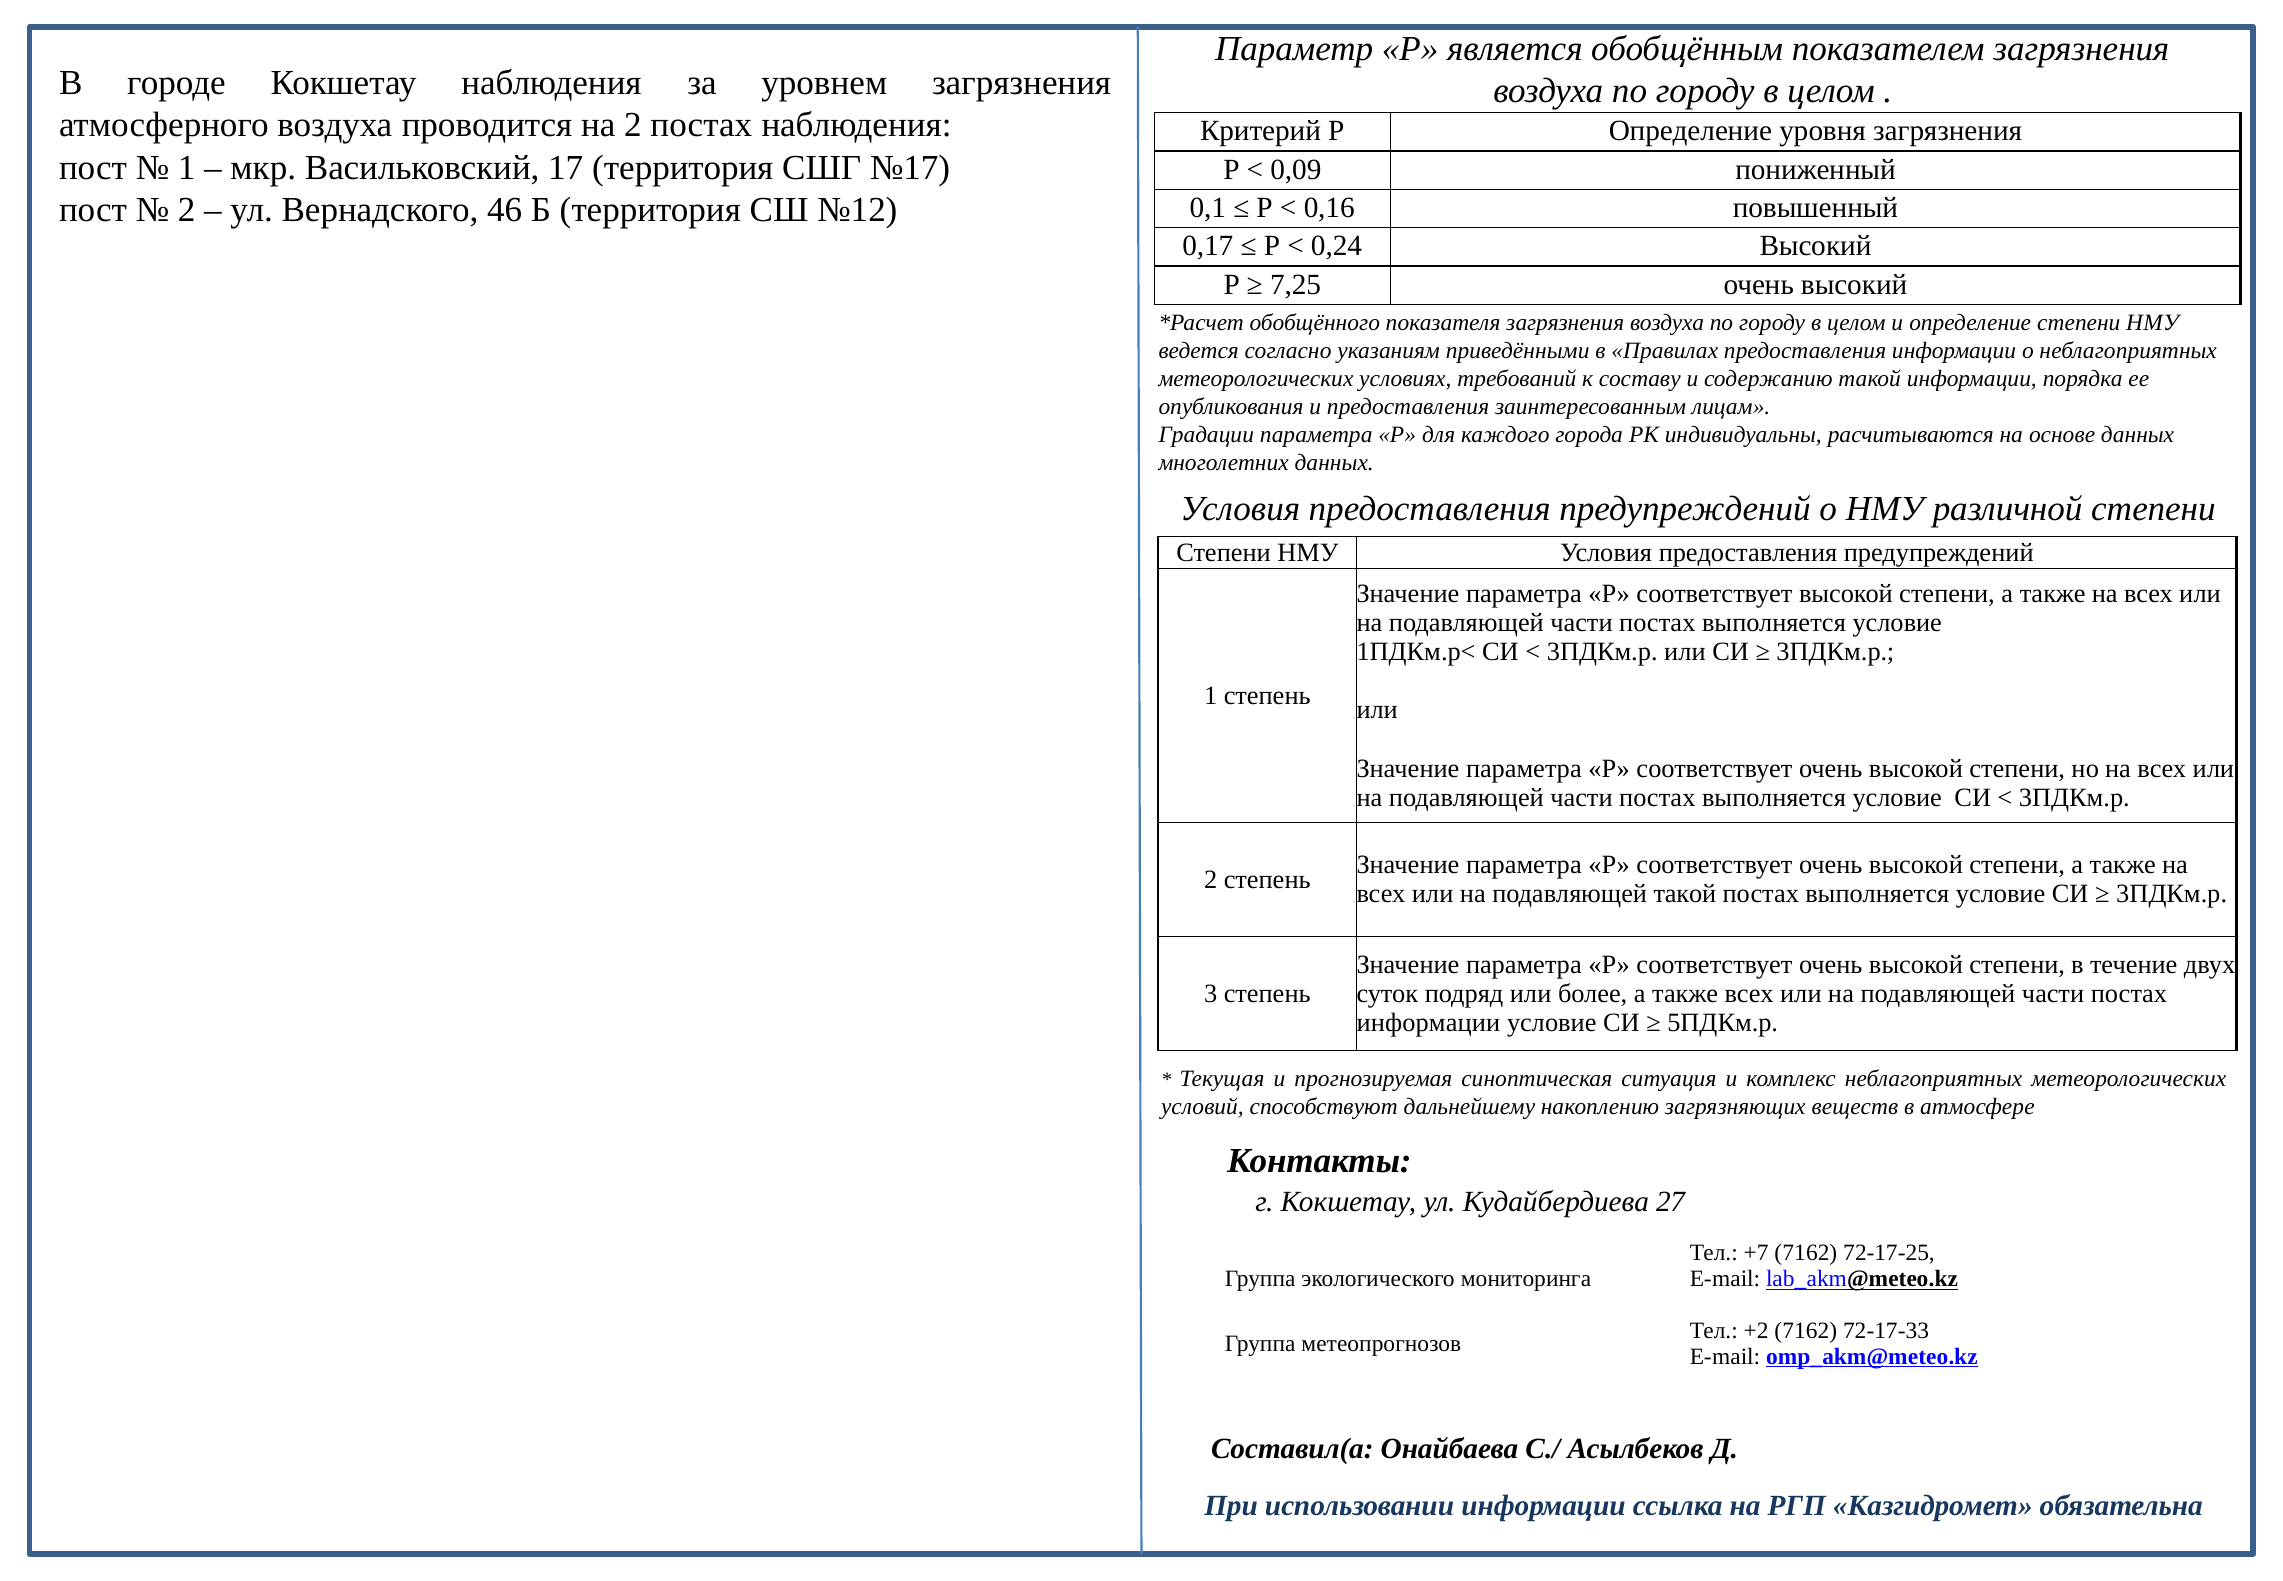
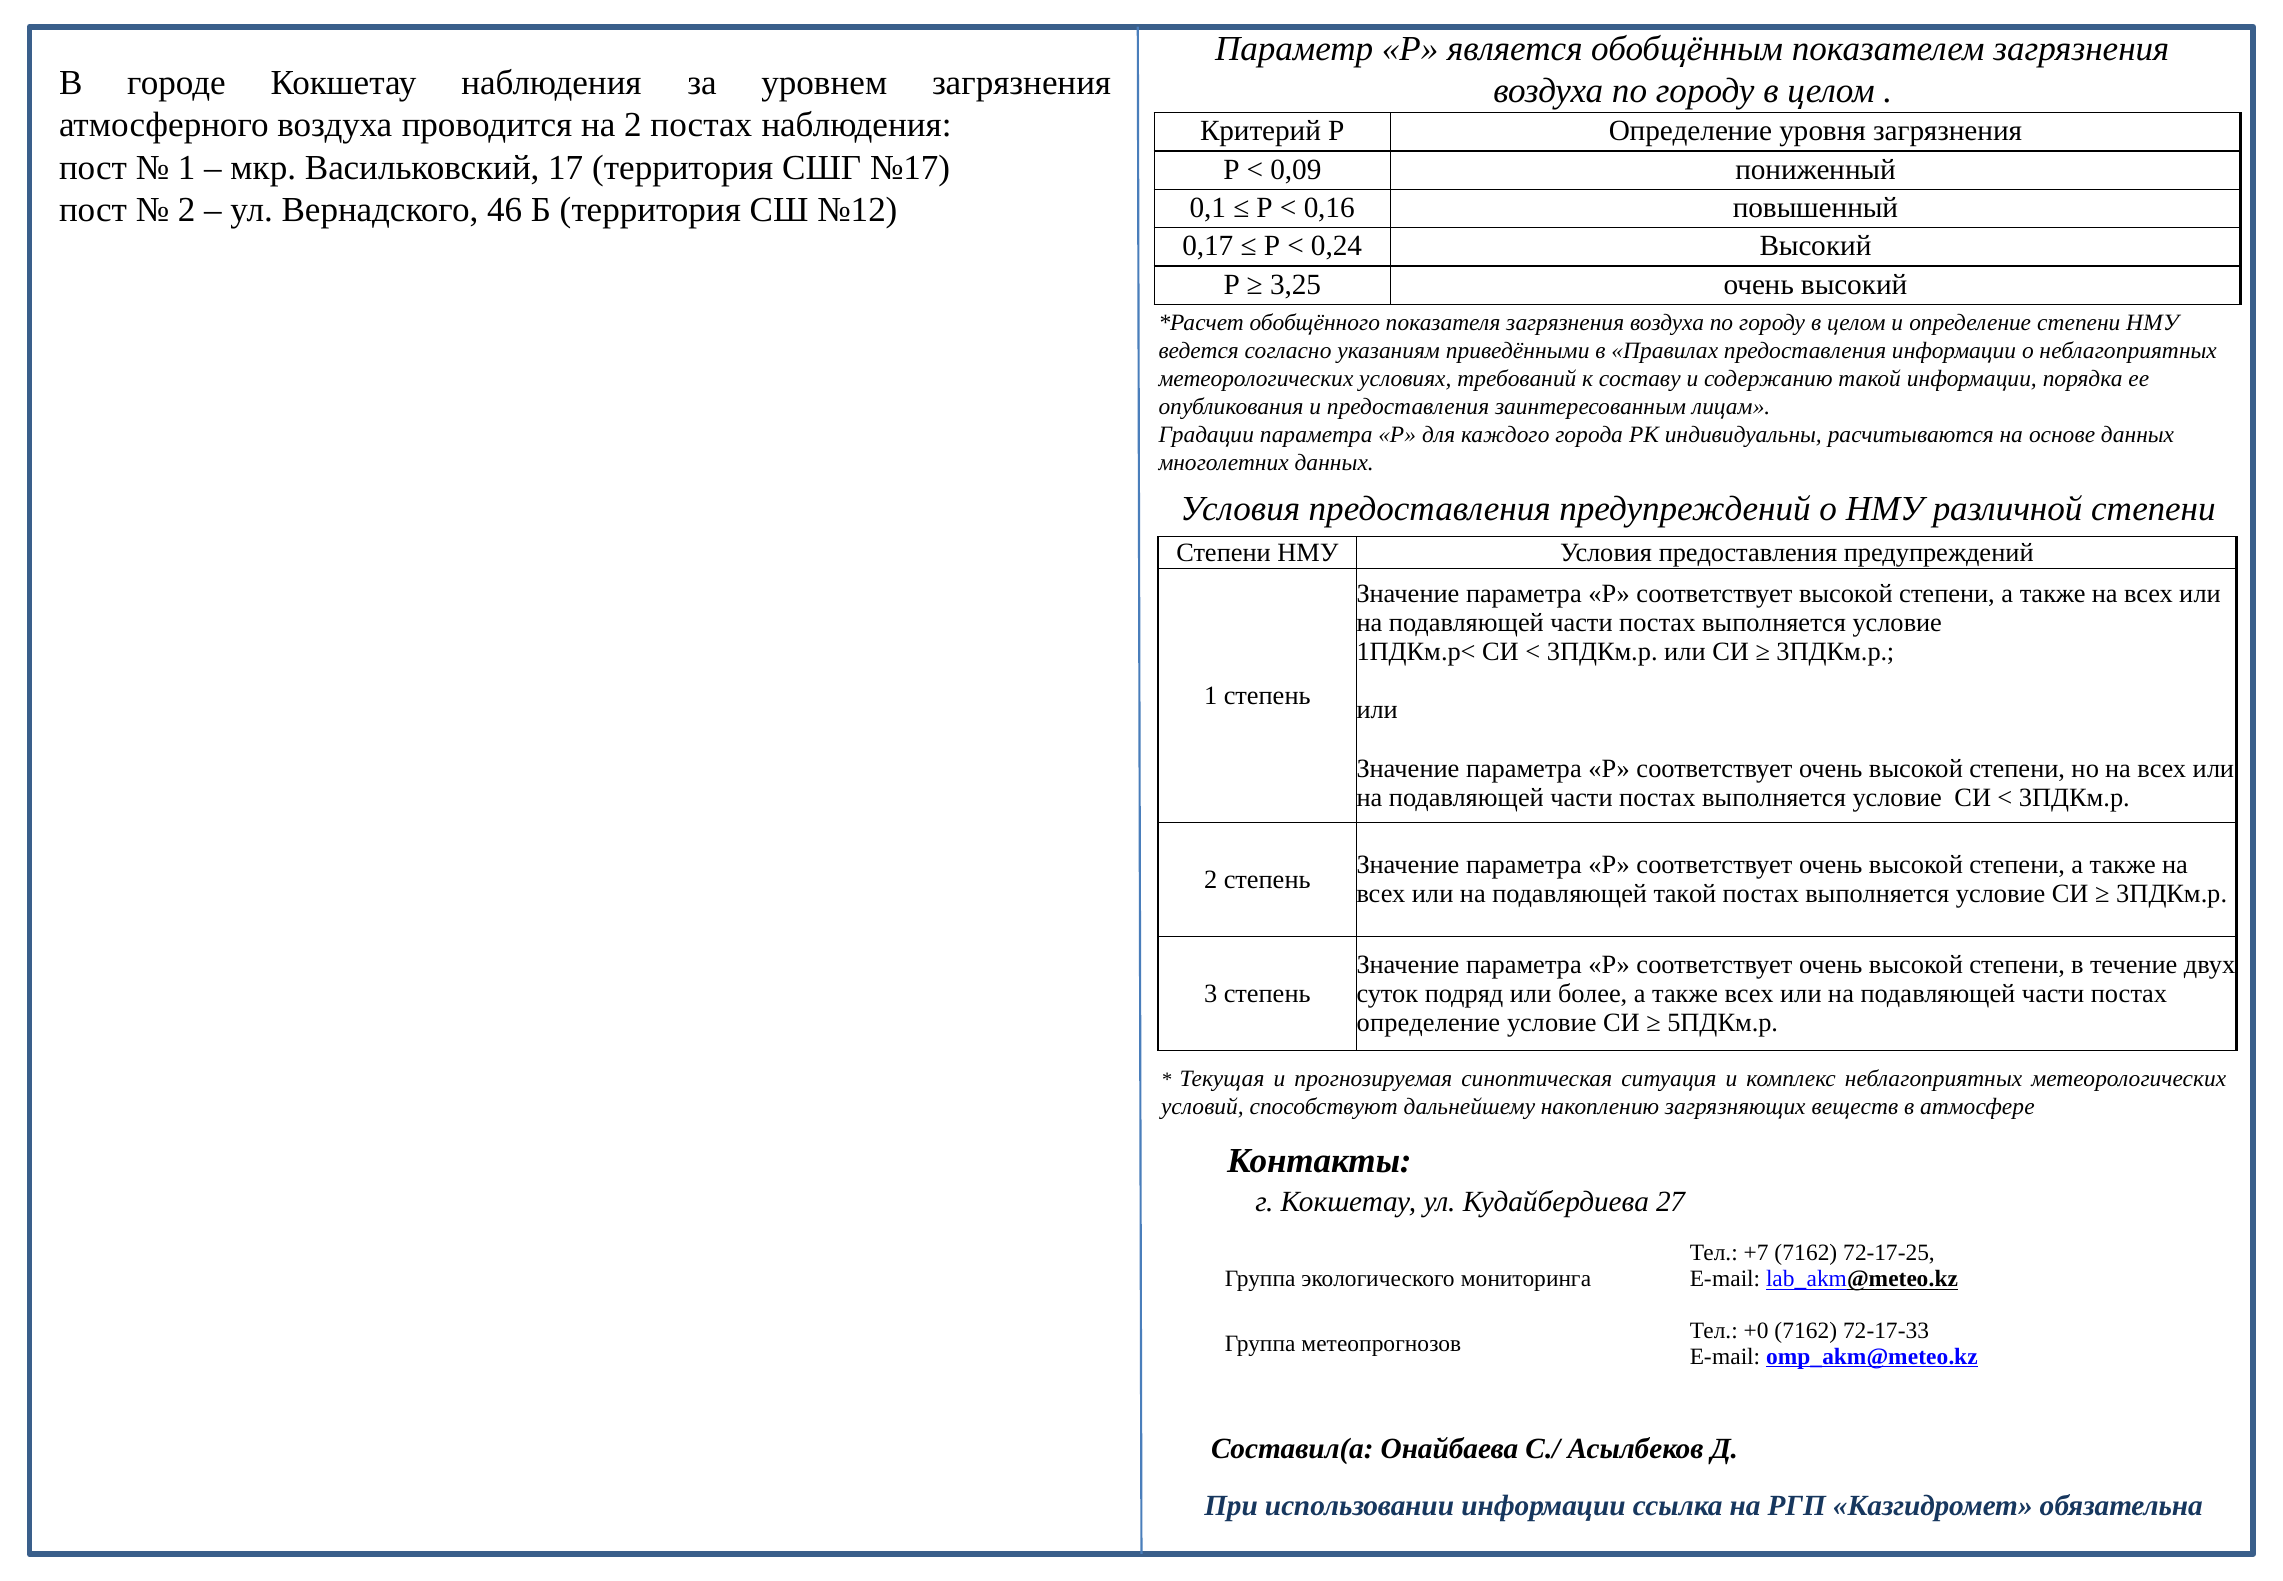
7,25: 7,25 -> 3,25
информации at (1428, 1023): информации -> определение
+2: +2 -> +0
